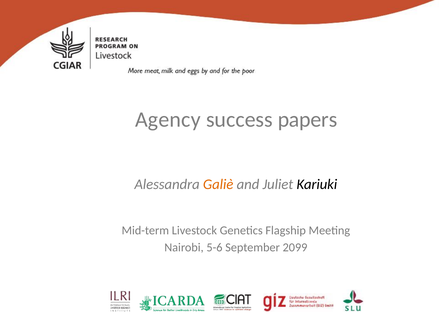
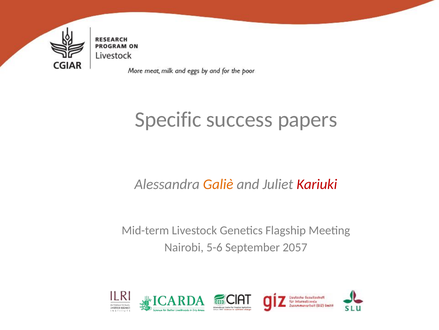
Agency: Agency -> Specific
Kariuki colour: black -> red
2099: 2099 -> 2057
